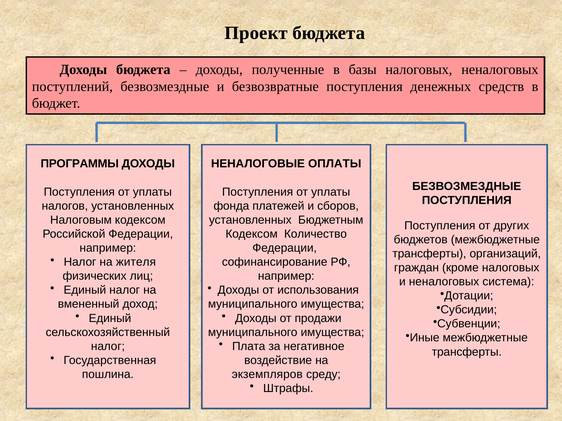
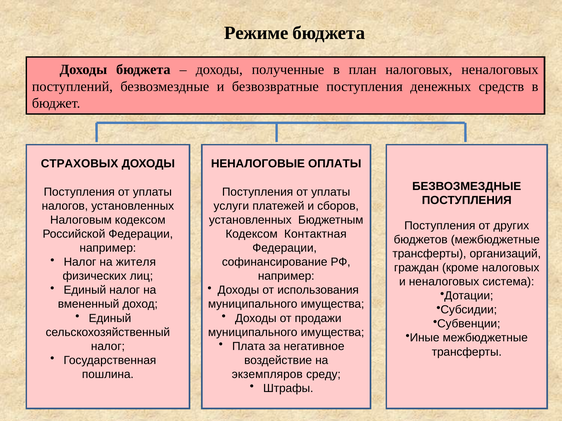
Проект: Проект -> Режиме
базы: базы -> план
ПРОГРАММЫ: ПРОГРАММЫ -> СТРАХОВЫХ
фонда: фонда -> услуги
Количество: Количество -> Контактная
